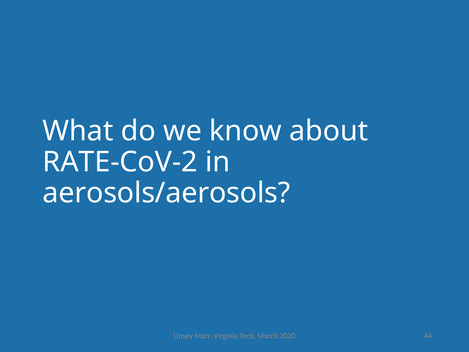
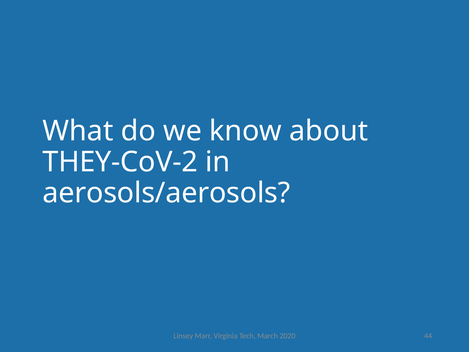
RATE-CoV-2: RATE-CoV-2 -> THEY-CoV-2
